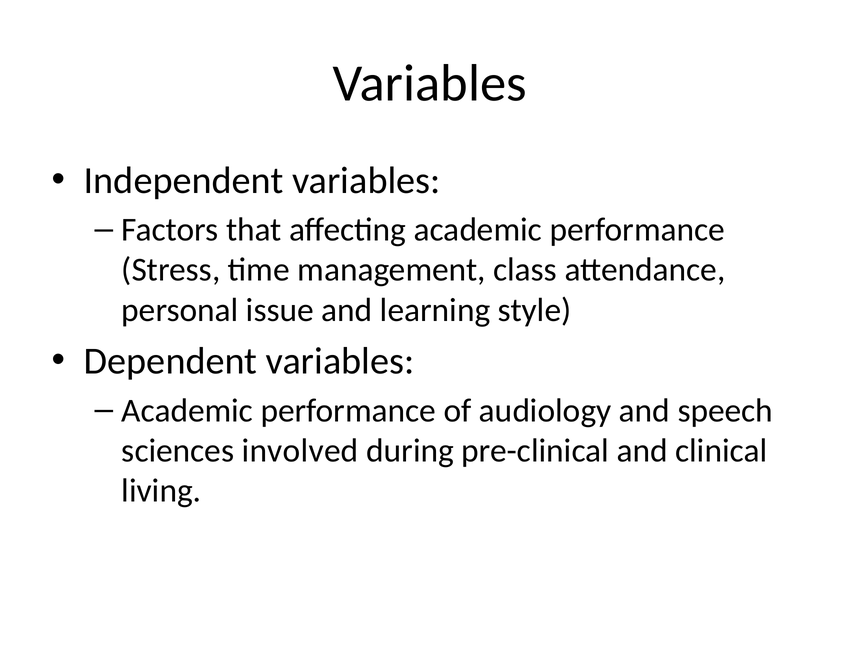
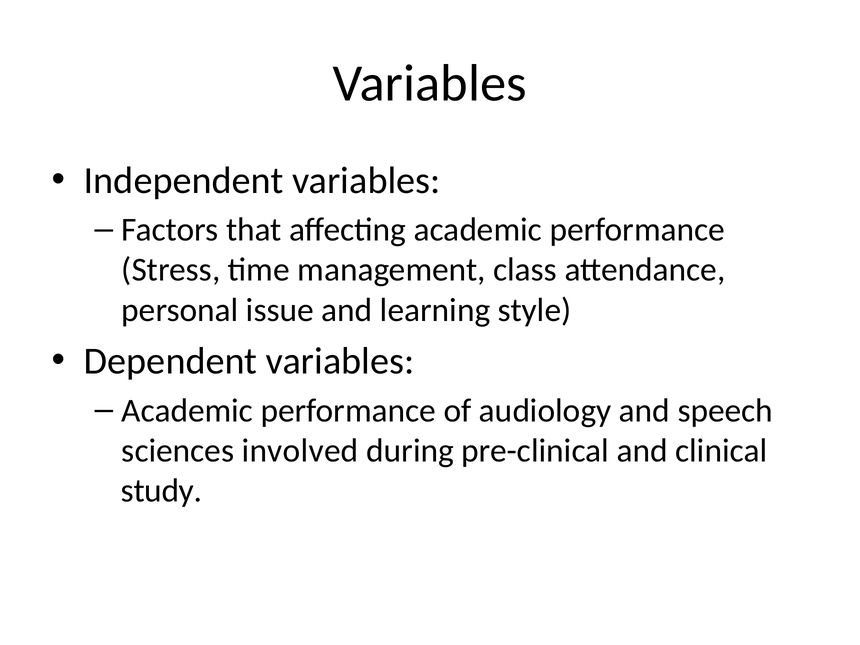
living: living -> study
